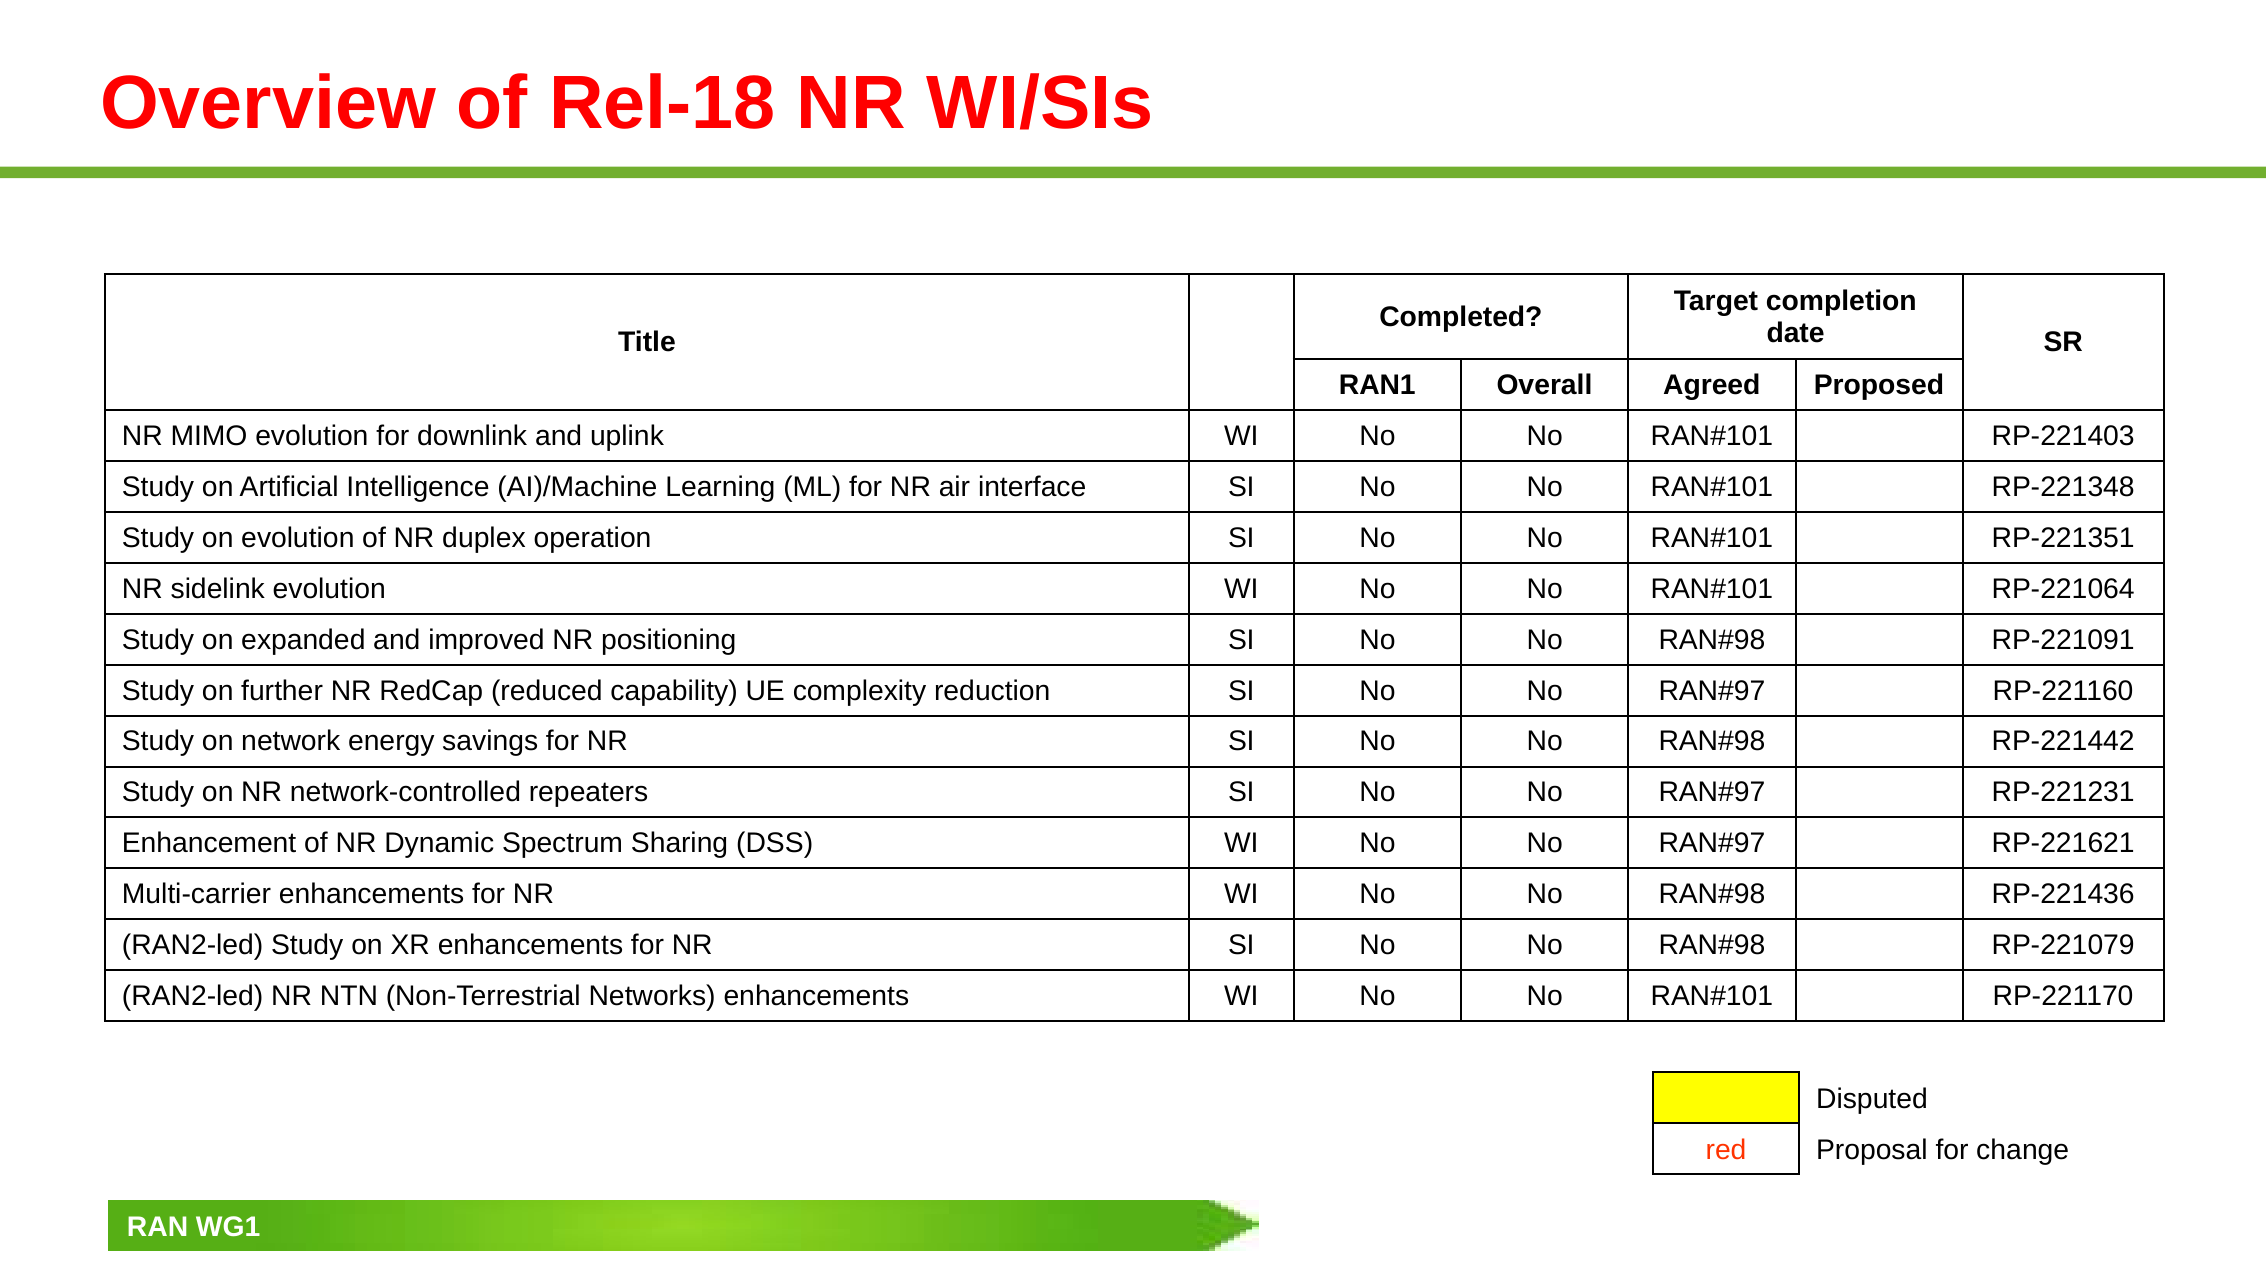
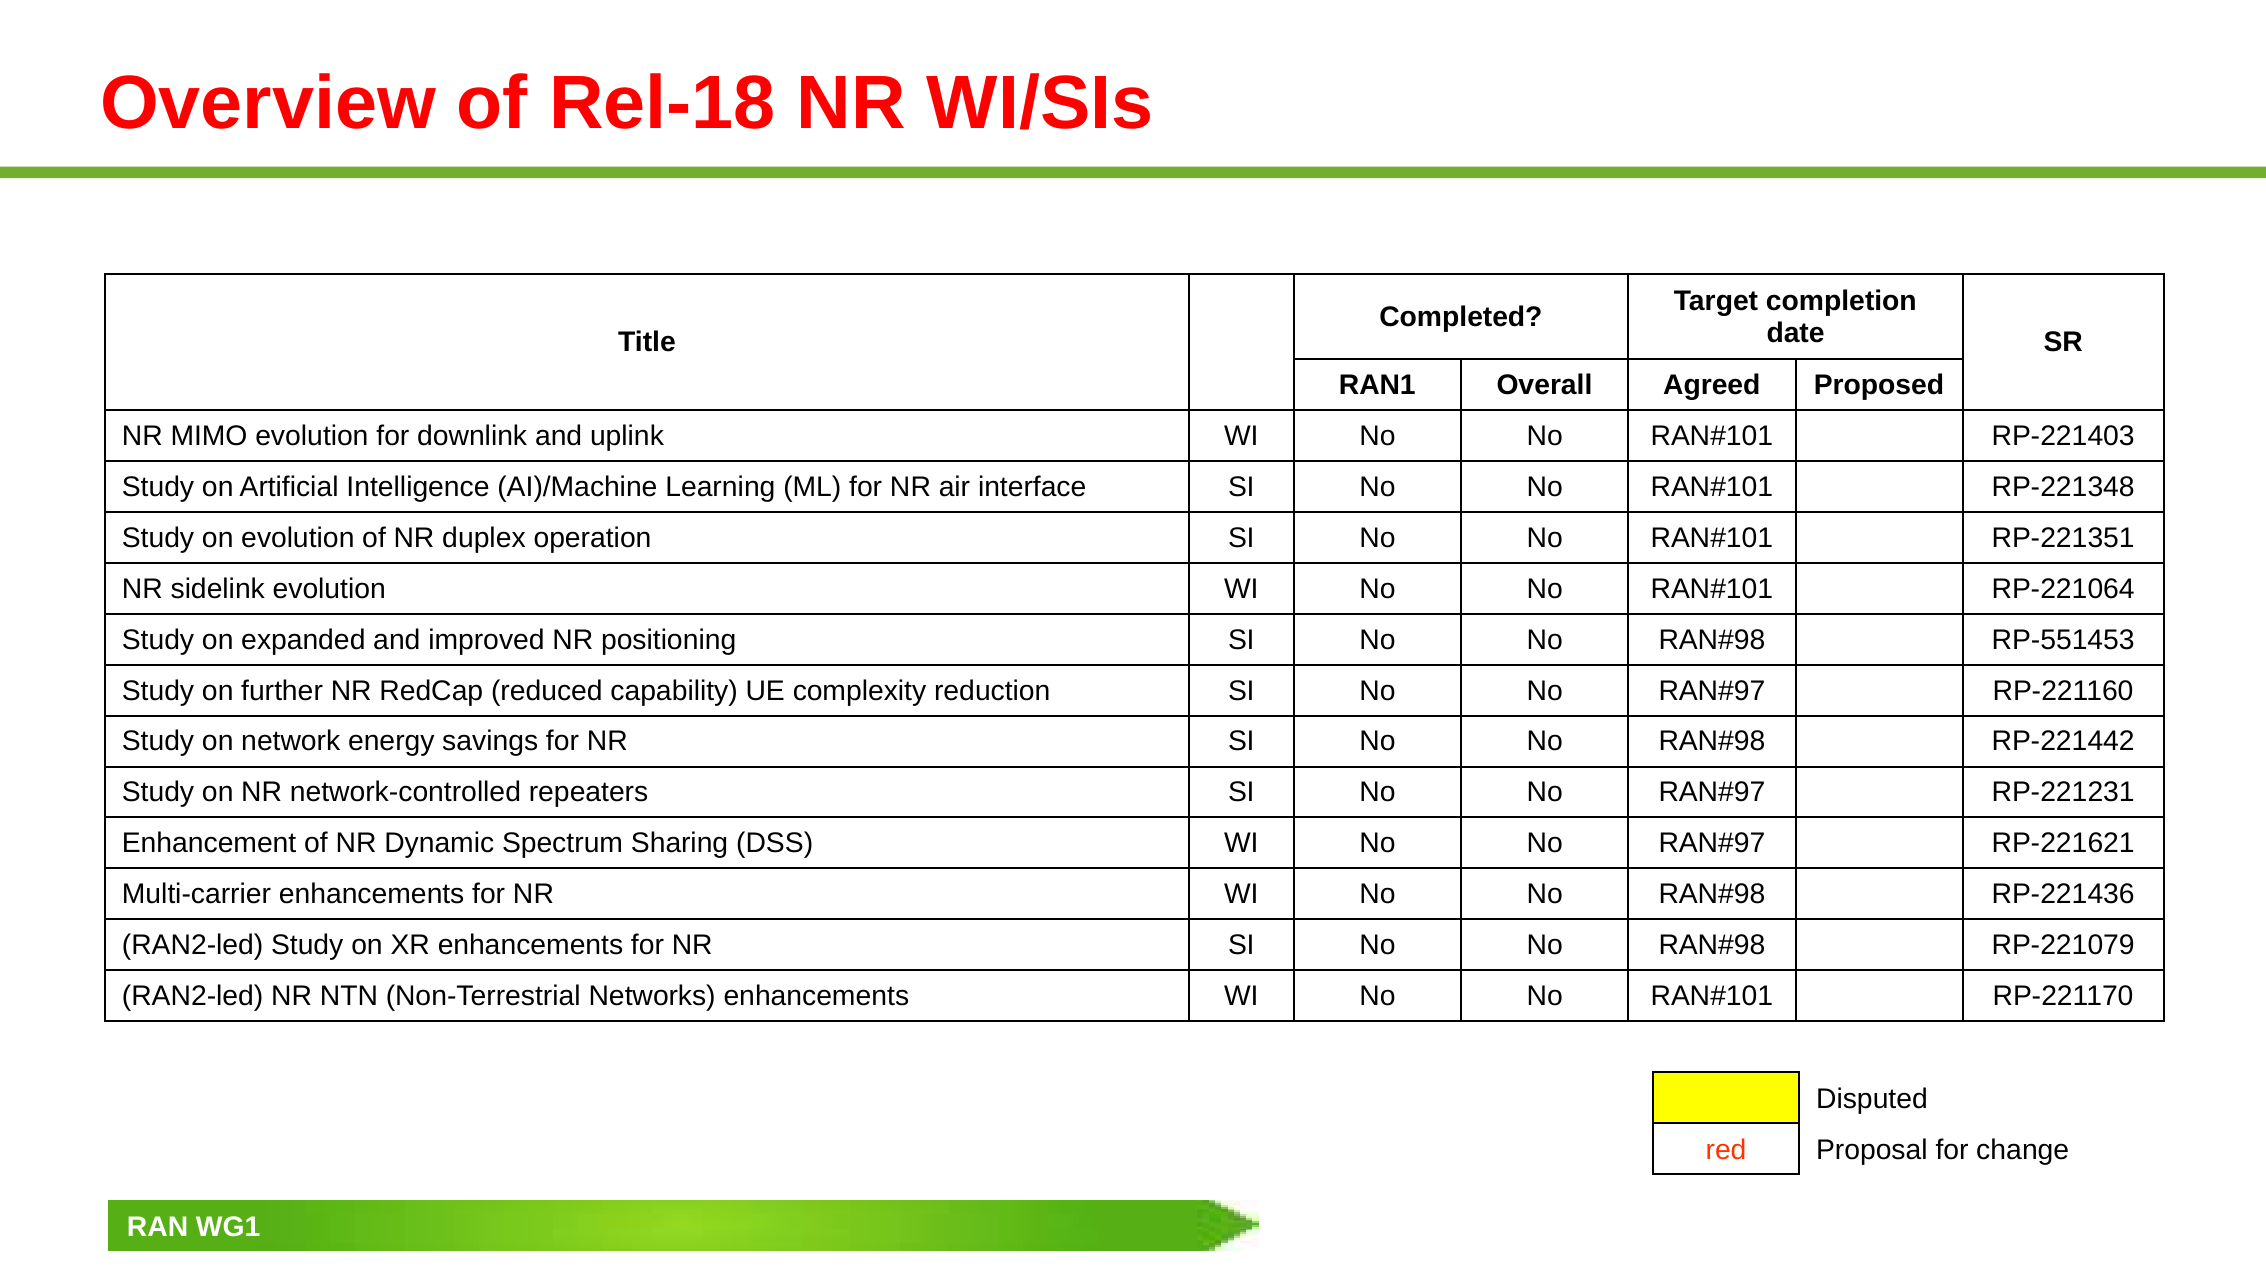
RP-221091: RP-221091 -> RP-551453
